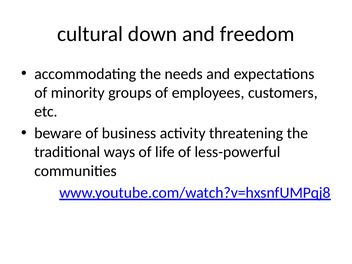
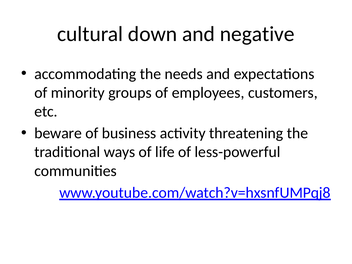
freedom: freedom -> negative
